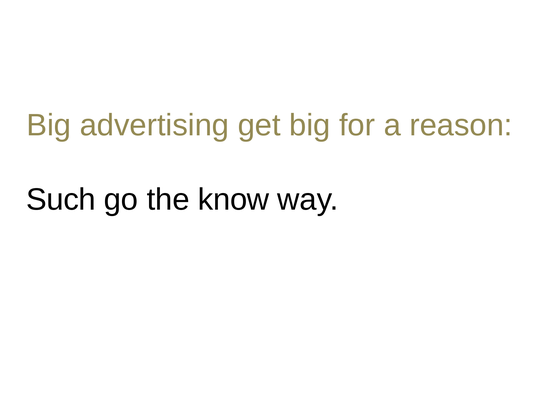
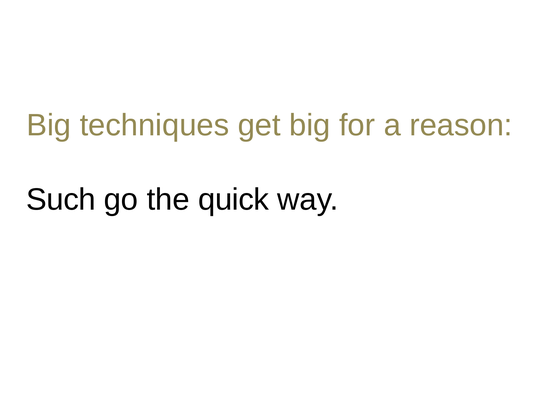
advertising: advertising -> techniques
know: know -> quick
